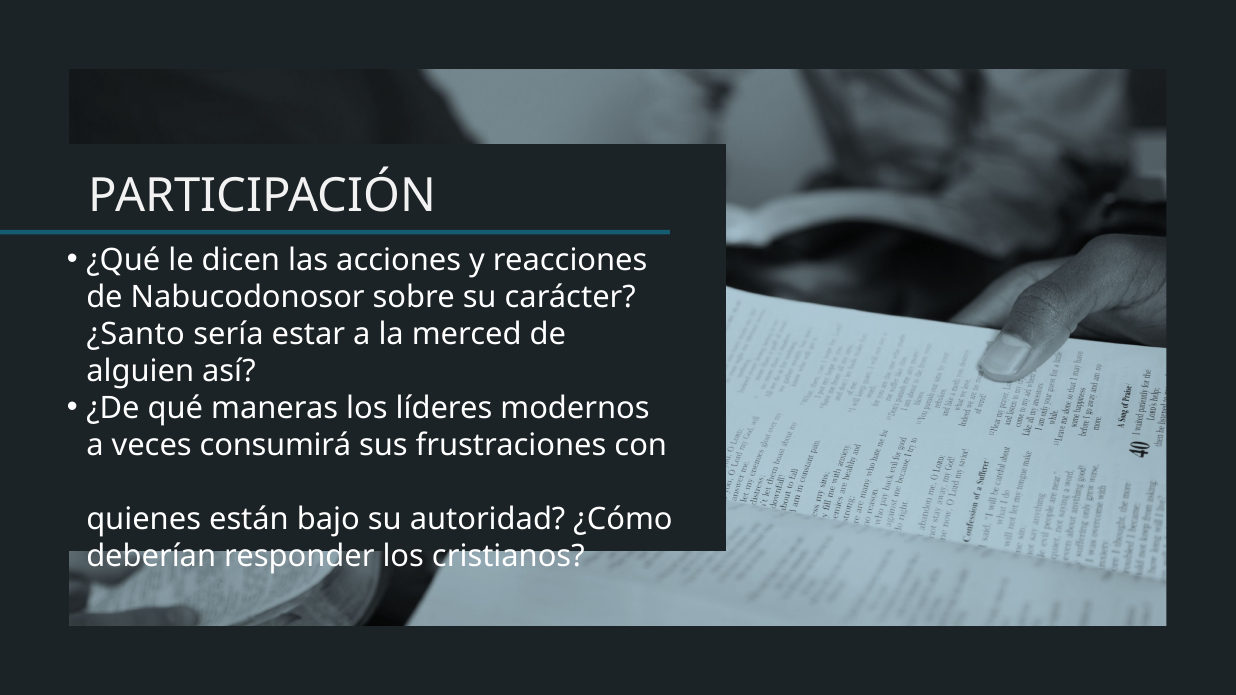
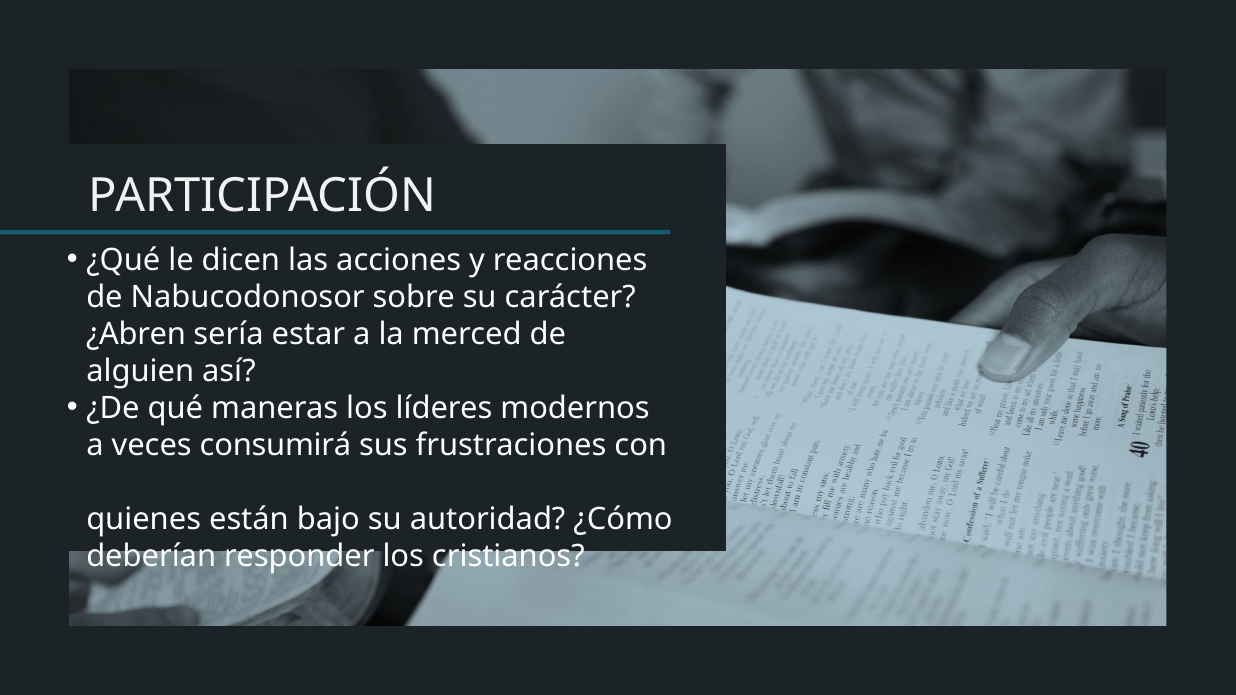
¿Santo: ¿Santo -> ¿Abren
